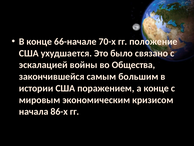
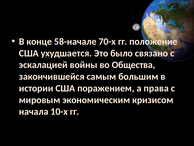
66-начале: 66-начале -> 58-начале
а конце: конце -> права
86-х: 86-х -> 10-х
